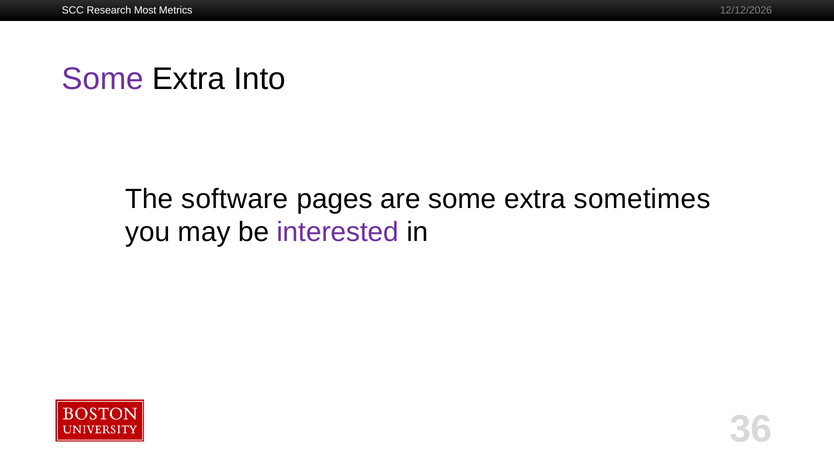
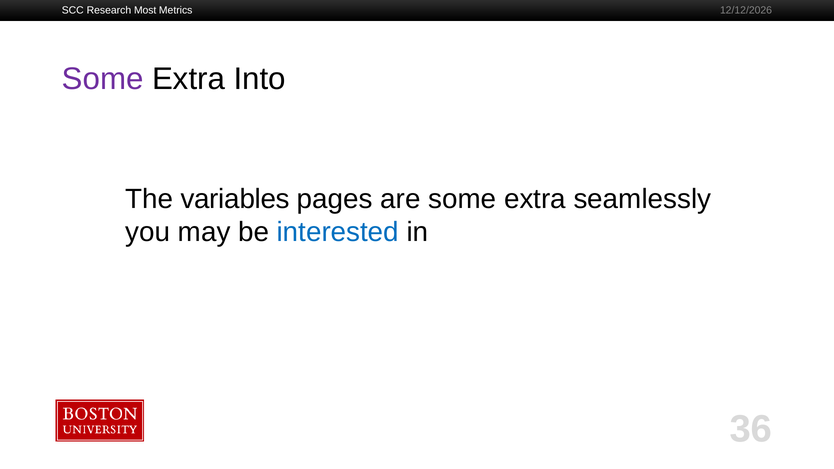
software: software -> variables
sometimes: sometimes -> seamlessly
interested colour: purple -> blue
